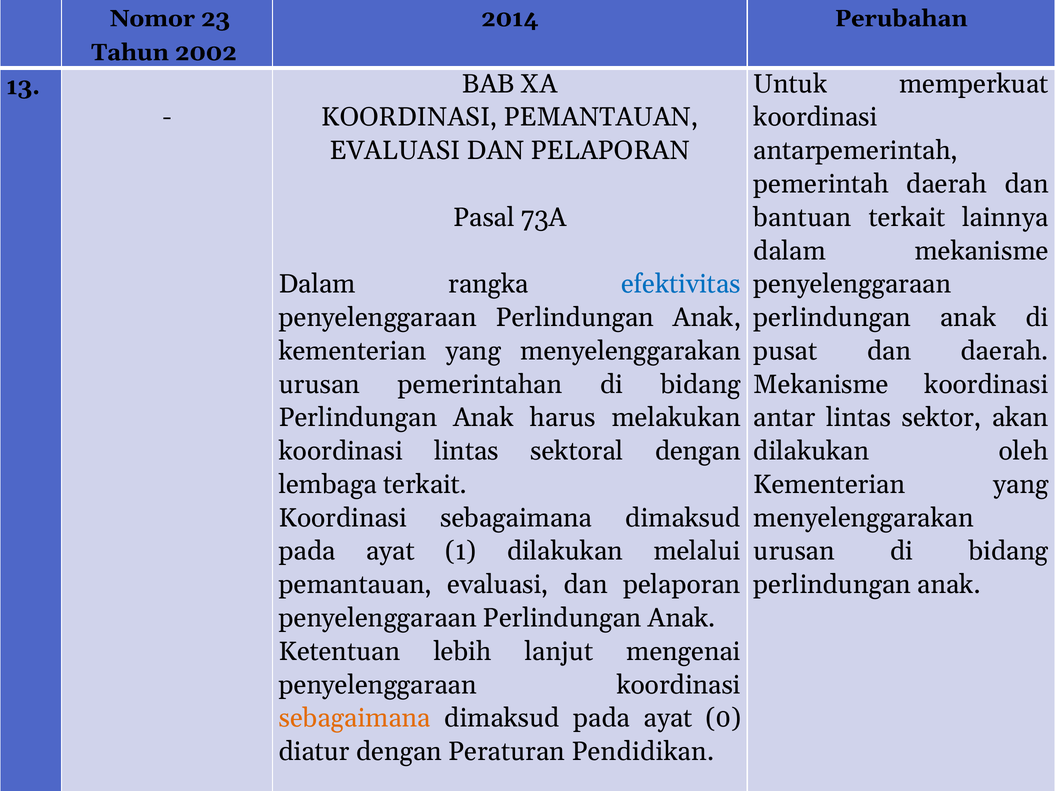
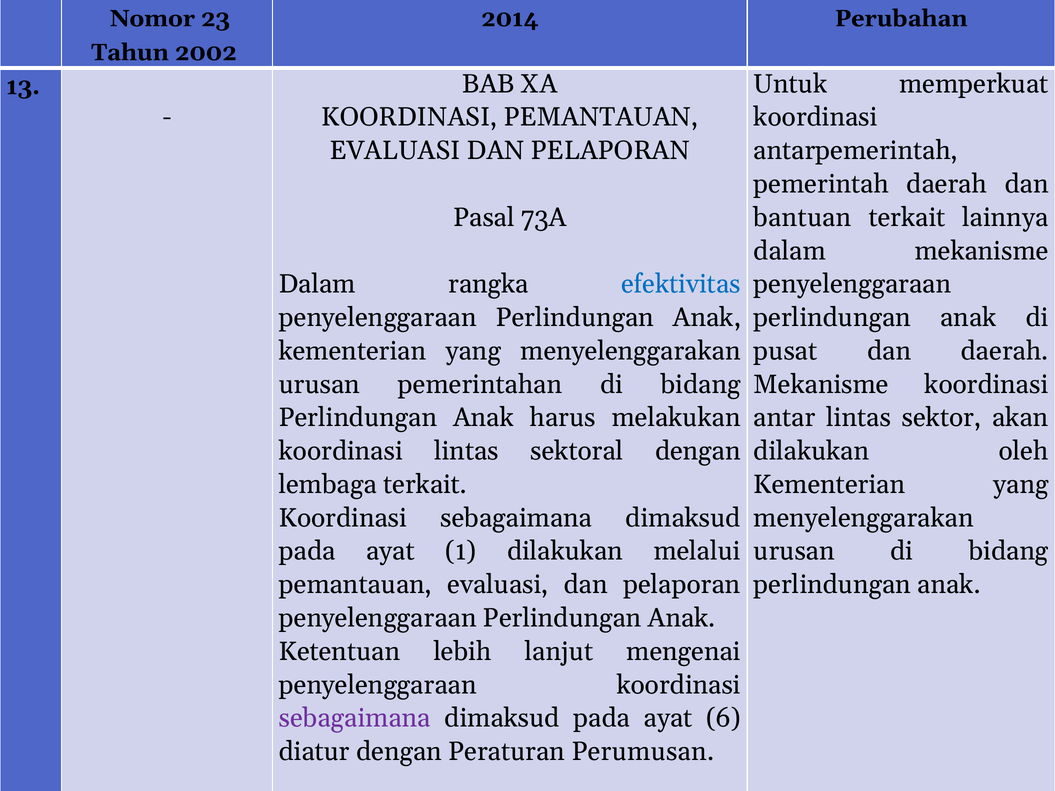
sebagaimana at (355, 718) colour: orange -> purple
0: 0 -> 6
Pendidikan: Pendidikan -> Perumusan
